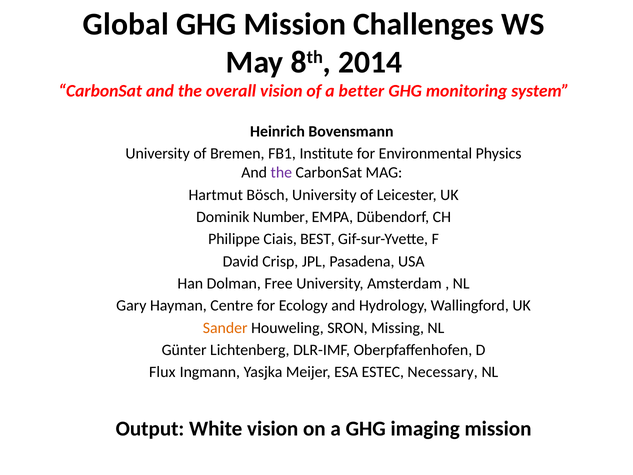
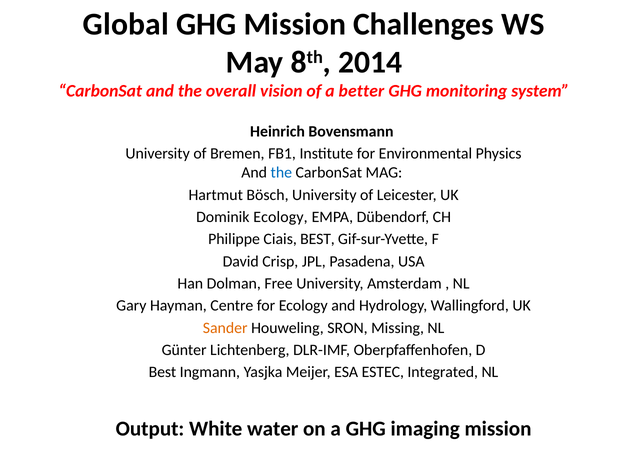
the at (281, 173) colour: purple -> blue
Dominik Number: Number -> Ecology
Flux at (162, 372): Flux -> Best
Necessary: Necessary -> Integrated
White vision: vision -> water
